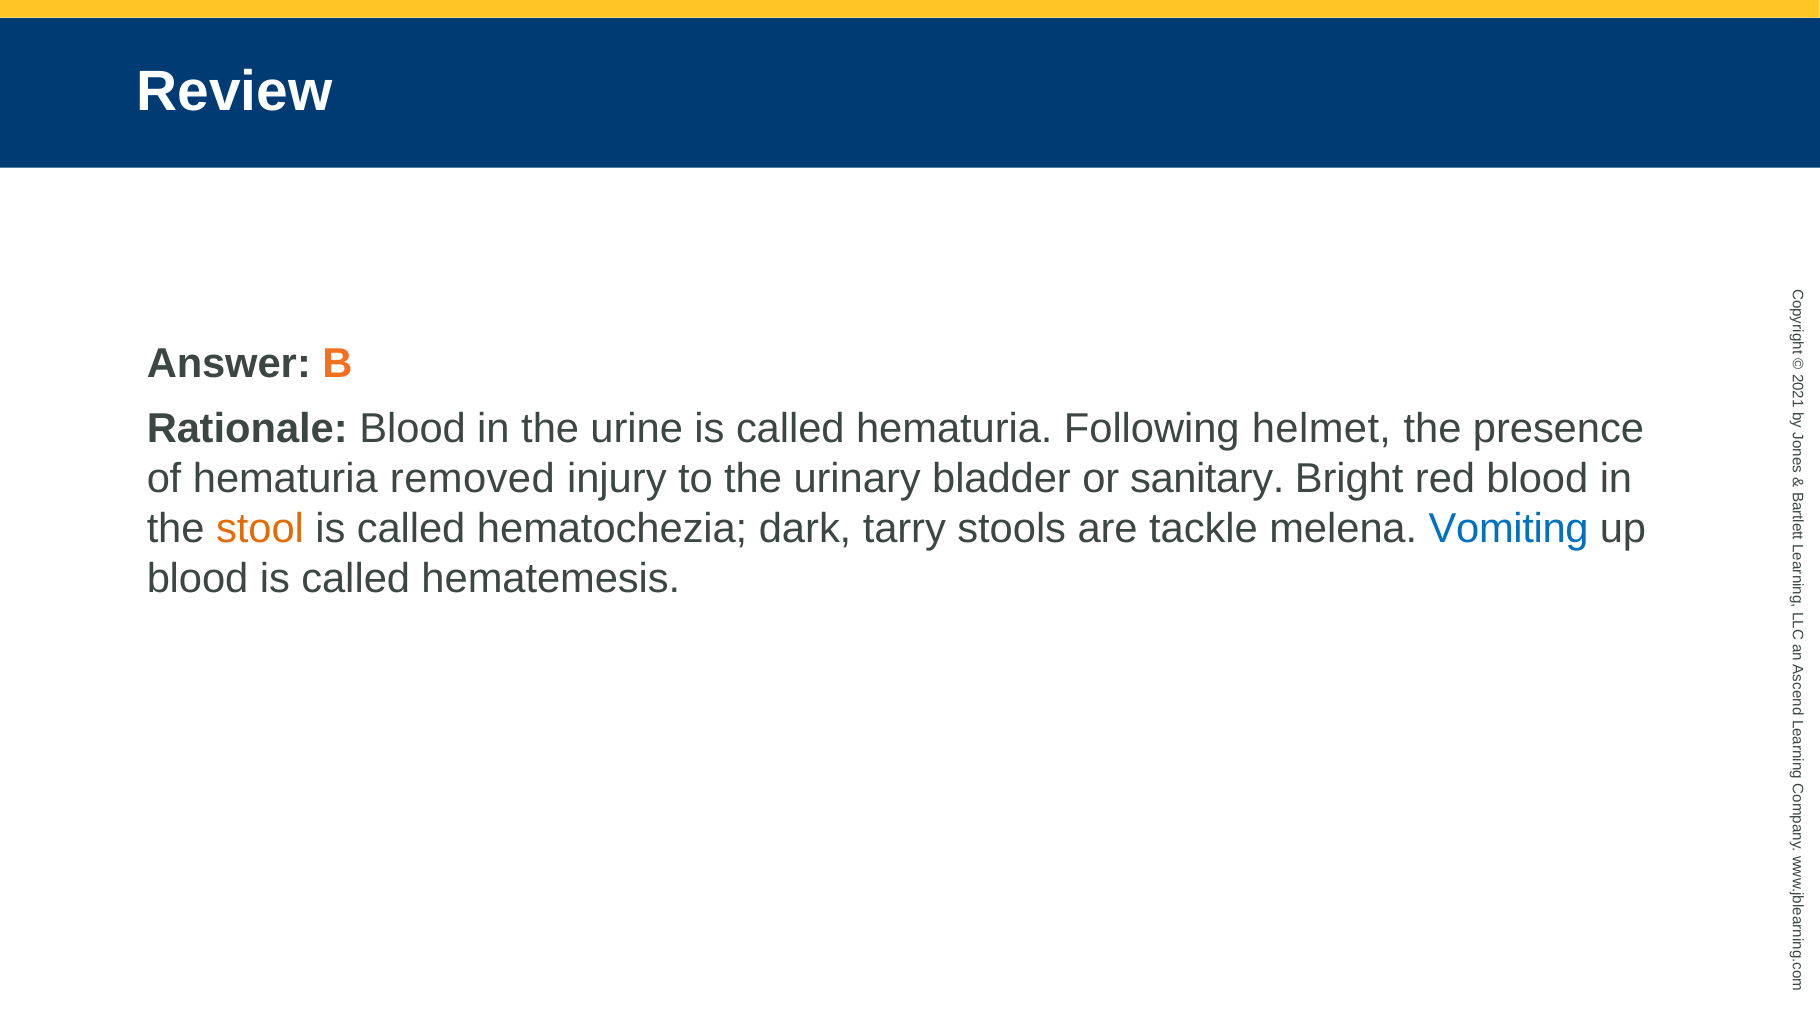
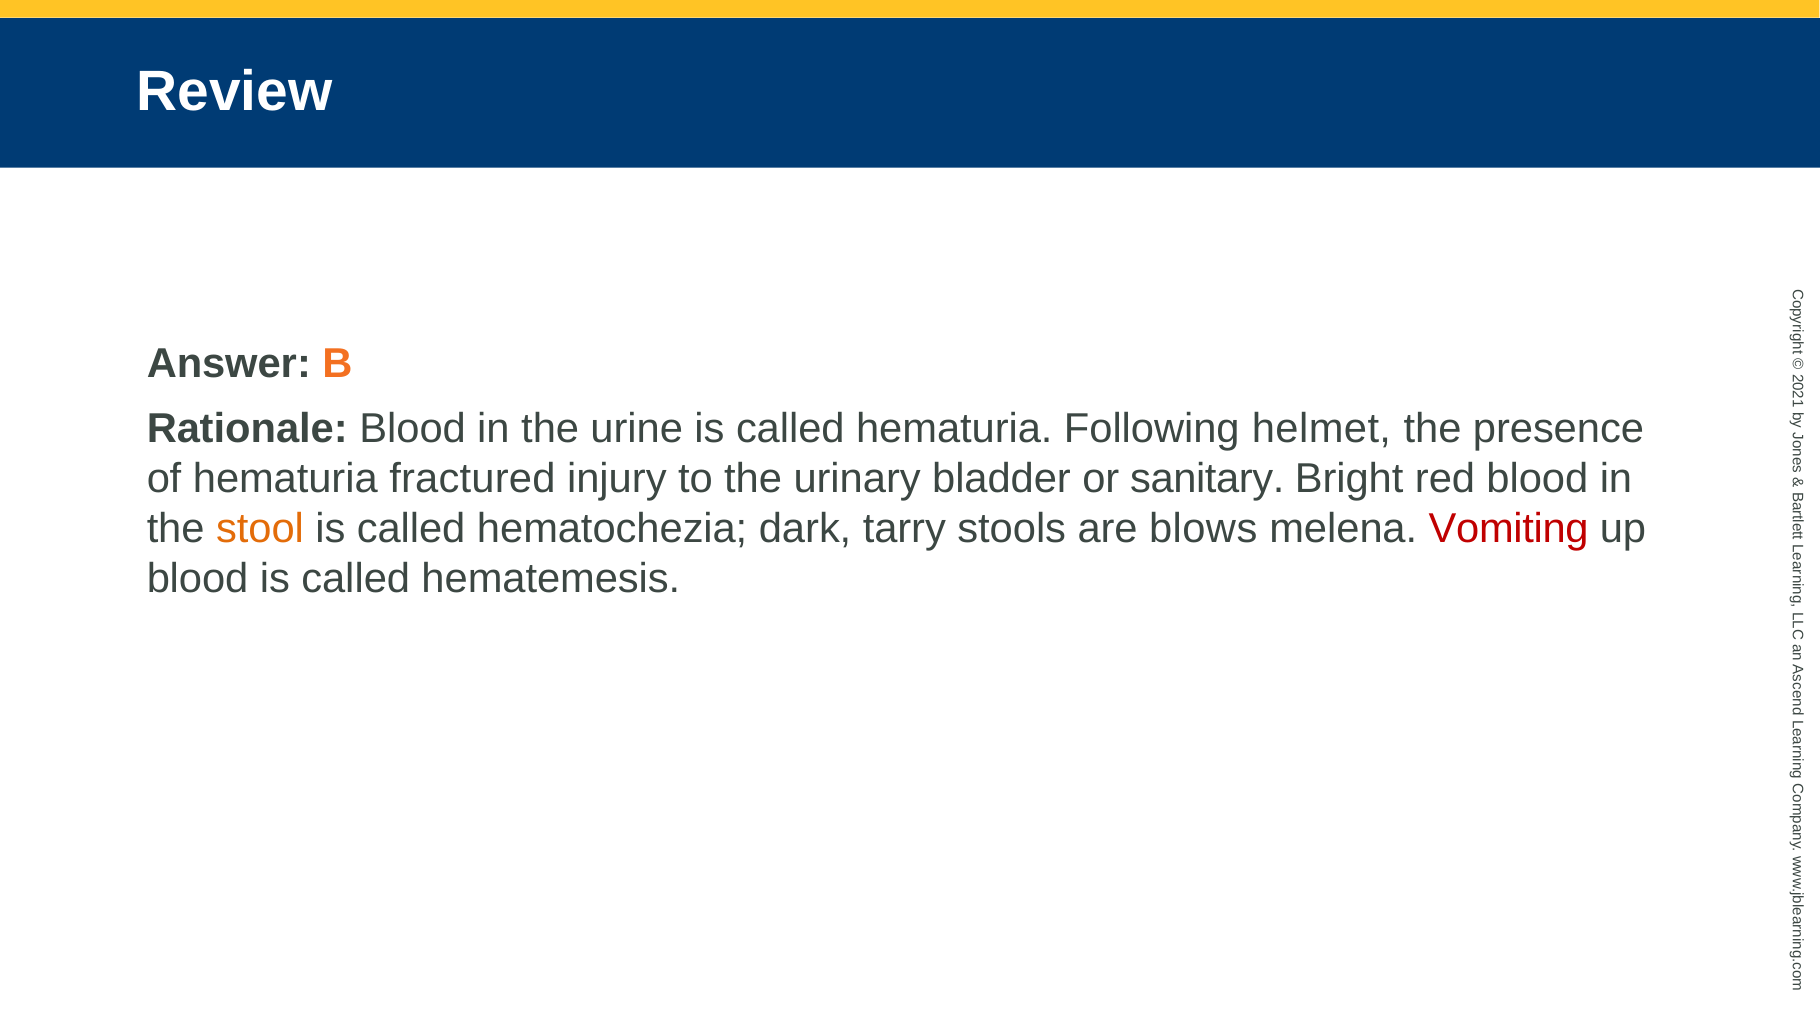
removed: removed -> fractured
tackle: tackle -> blows
Vomiting colour: blue -> red
